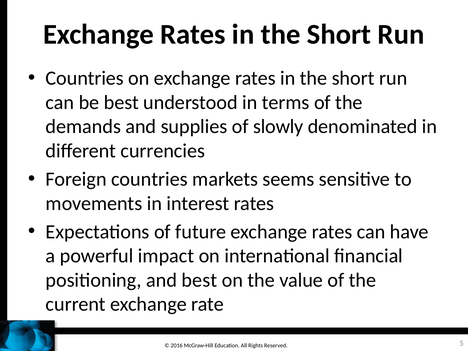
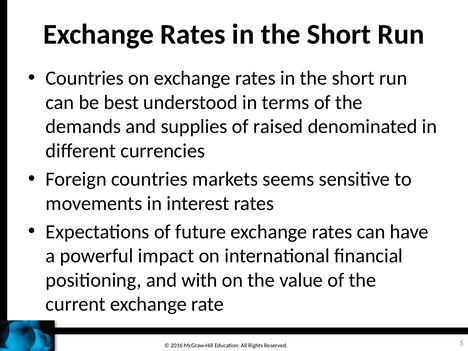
slowly: slowly -> raised
and best: best -> with
